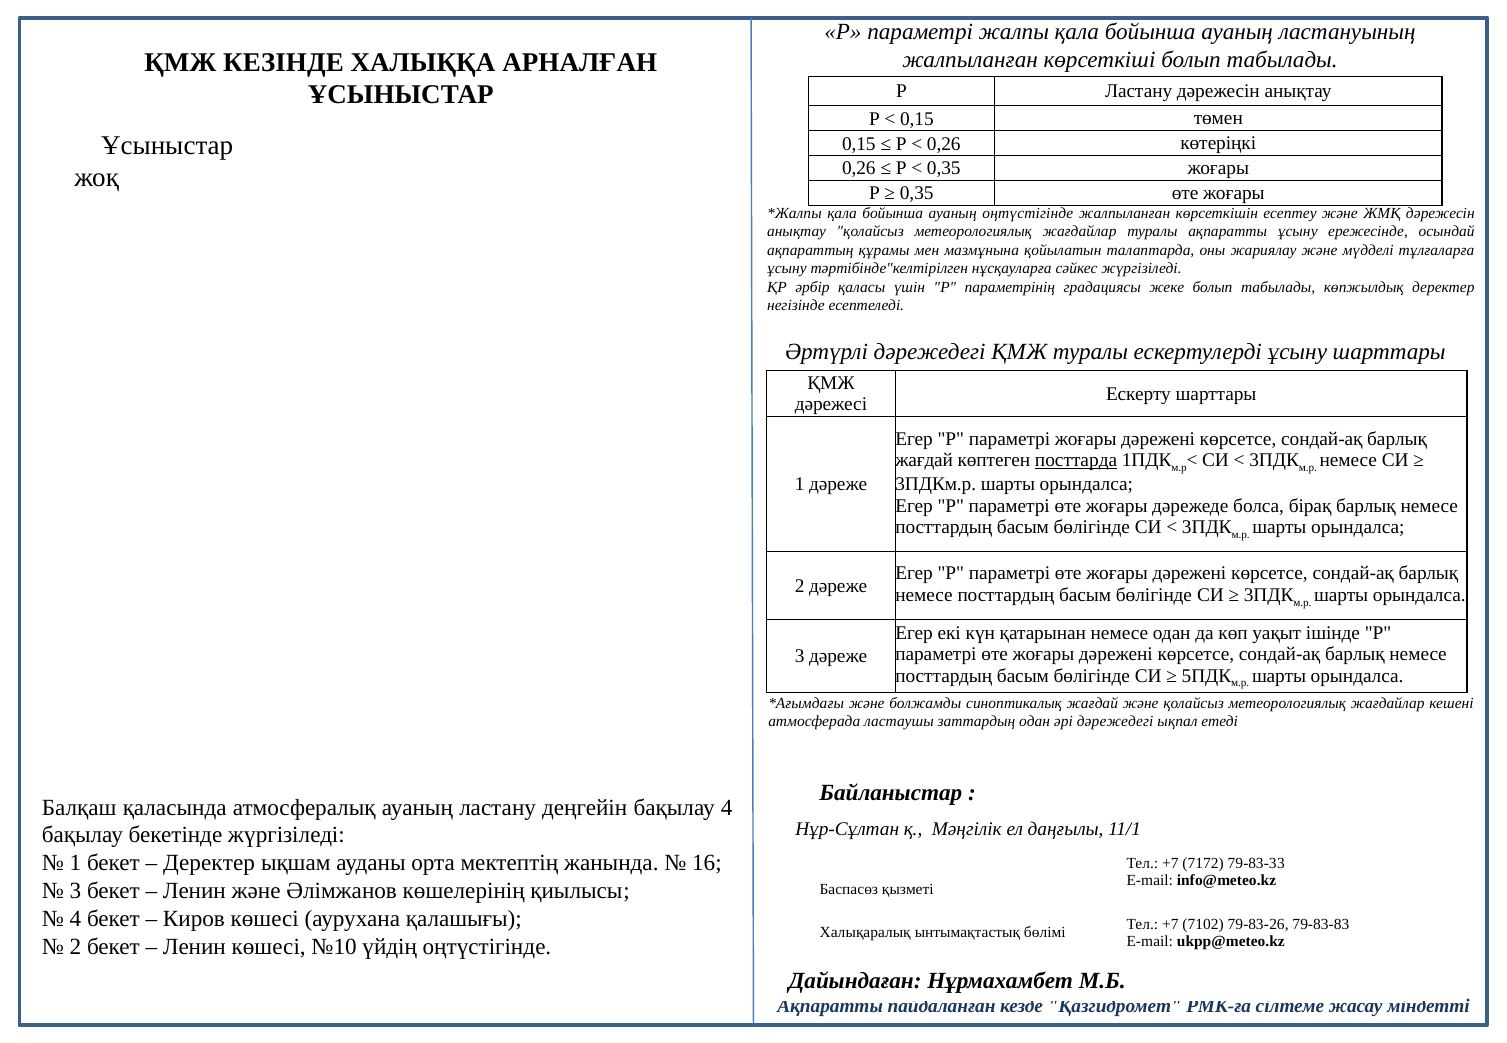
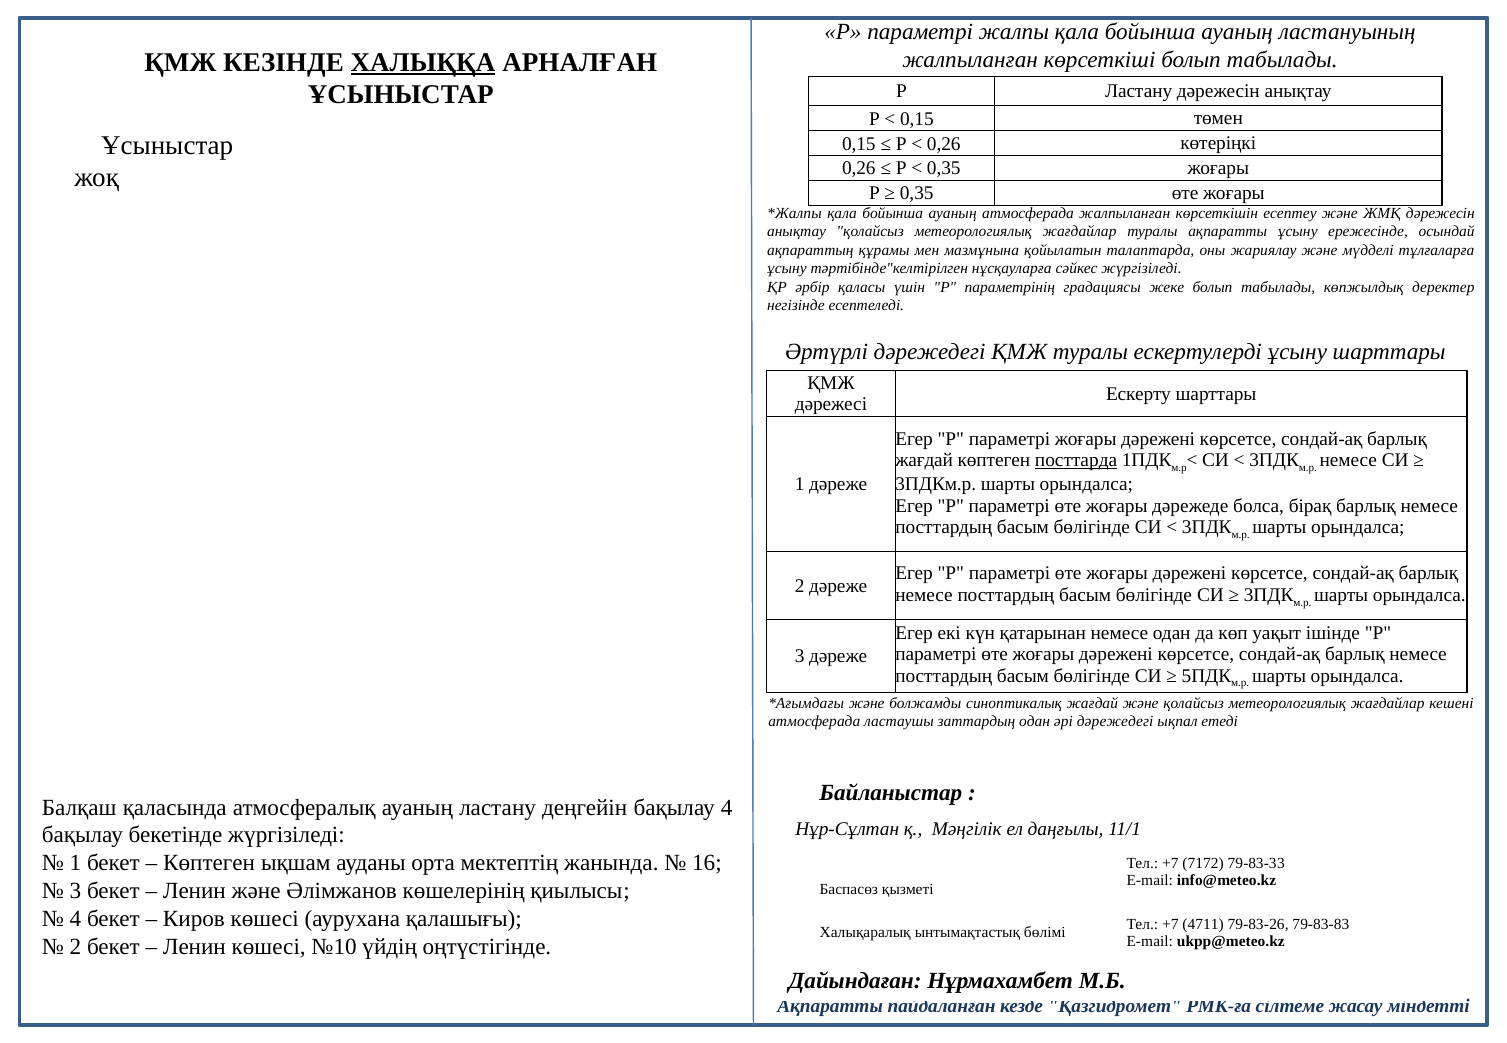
ХАЛЫҚҚА underline: none -> present
ауаның оңтүстігінде: оңтүстігінде -> атмосферада
Деректер at (209, 863): Деректер -> Көптеген
7102: 7102 -> 4711
